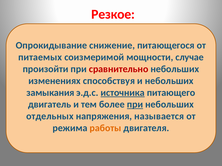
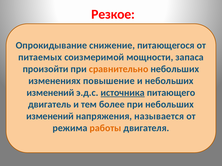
случае: случае -> запаса
сравнительно colour: red -> orange
способствуя: способствуя -> повышение
замыкания at (50, 93): замыкания -> изменений
при at (135, 105) underline: present -> none
отдельных at (50, 117): отдельных -> изменений
